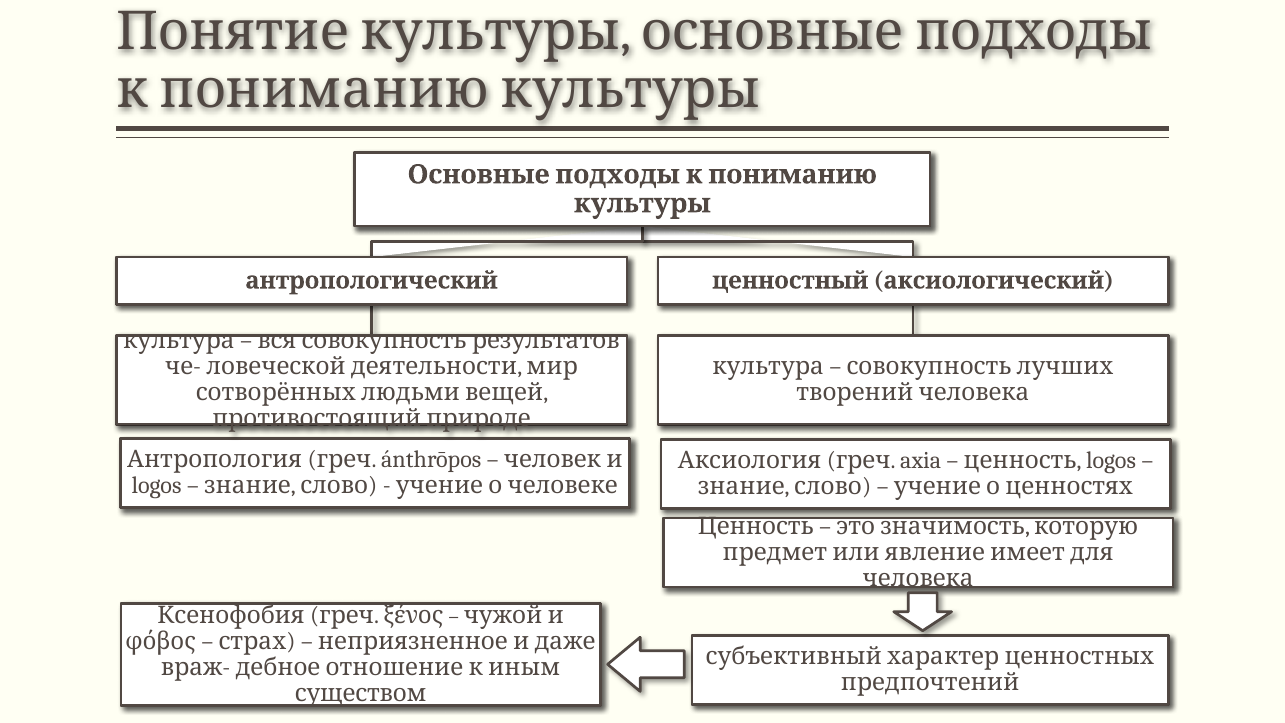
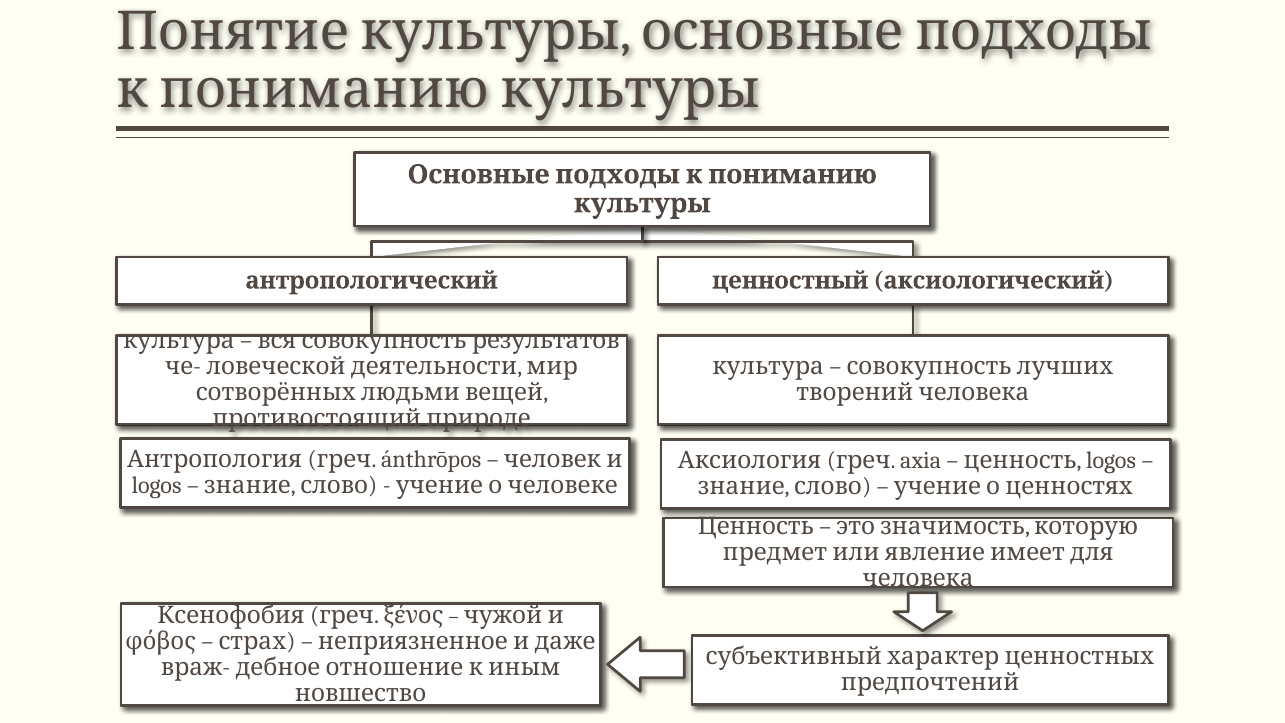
существом: существом -> новшество
